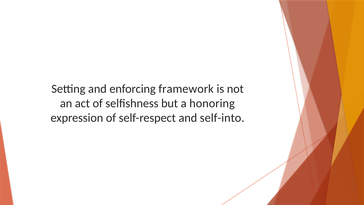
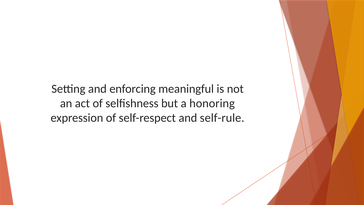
framework: framework -> meaningful
self-into: self-into -> self-rule
